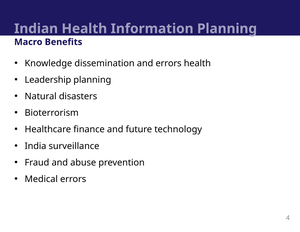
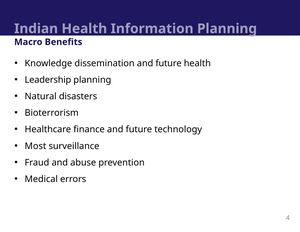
dissemination and errors: errors -> future
India: India -> Most
